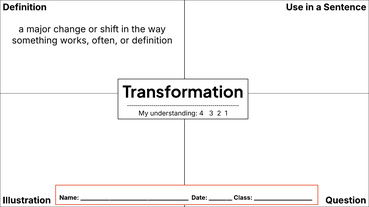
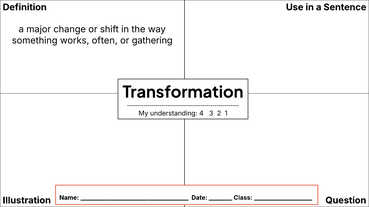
or definition: definition -> gathering
